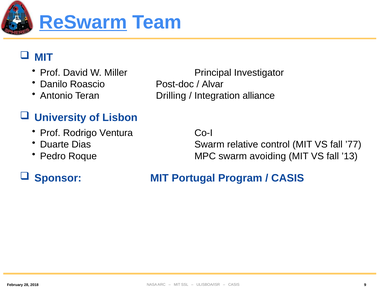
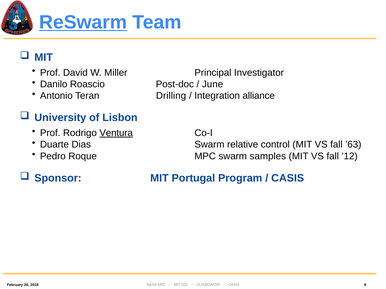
Alvar: Alvar -> June
Ventura underline: none -> present
’77: ’77 -> ’63
avoiding: avoiding -> samples
’13: ’13 -> ’12
